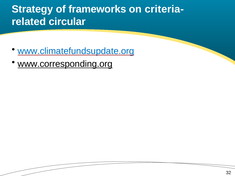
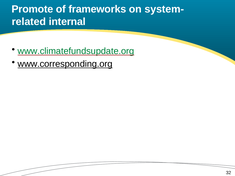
Strategy: Strategy -> Promote
criteria-: criteria- -> system-
circular: circular -> internal
www.climatefundsupdate.org colour: blue -> green
